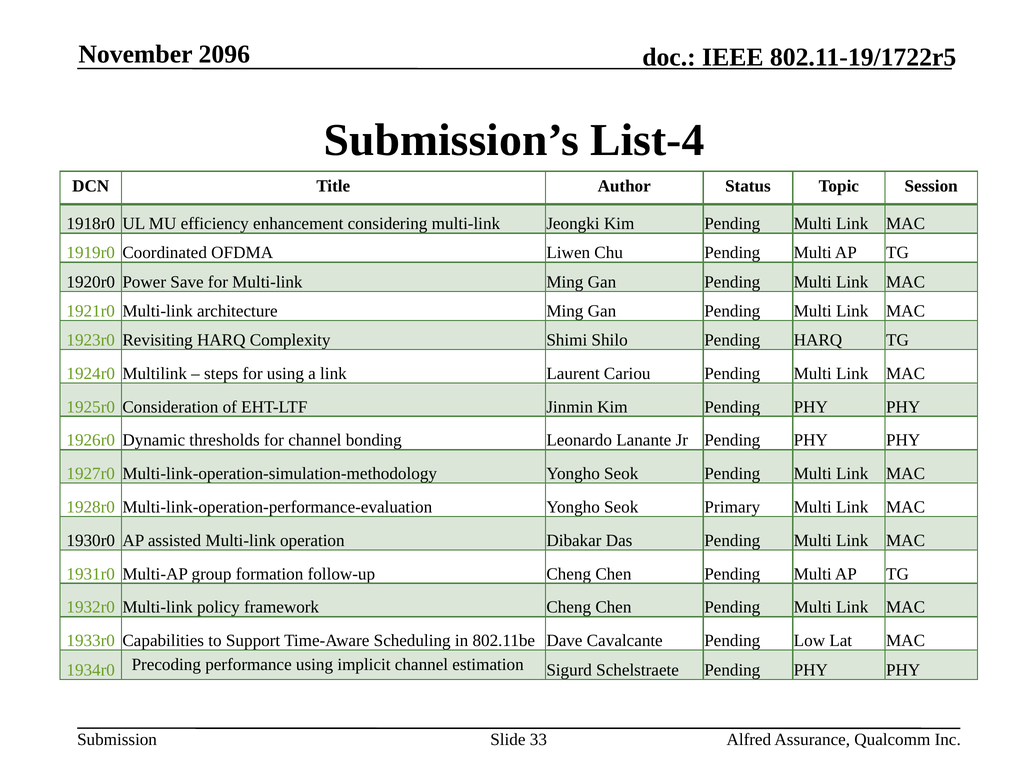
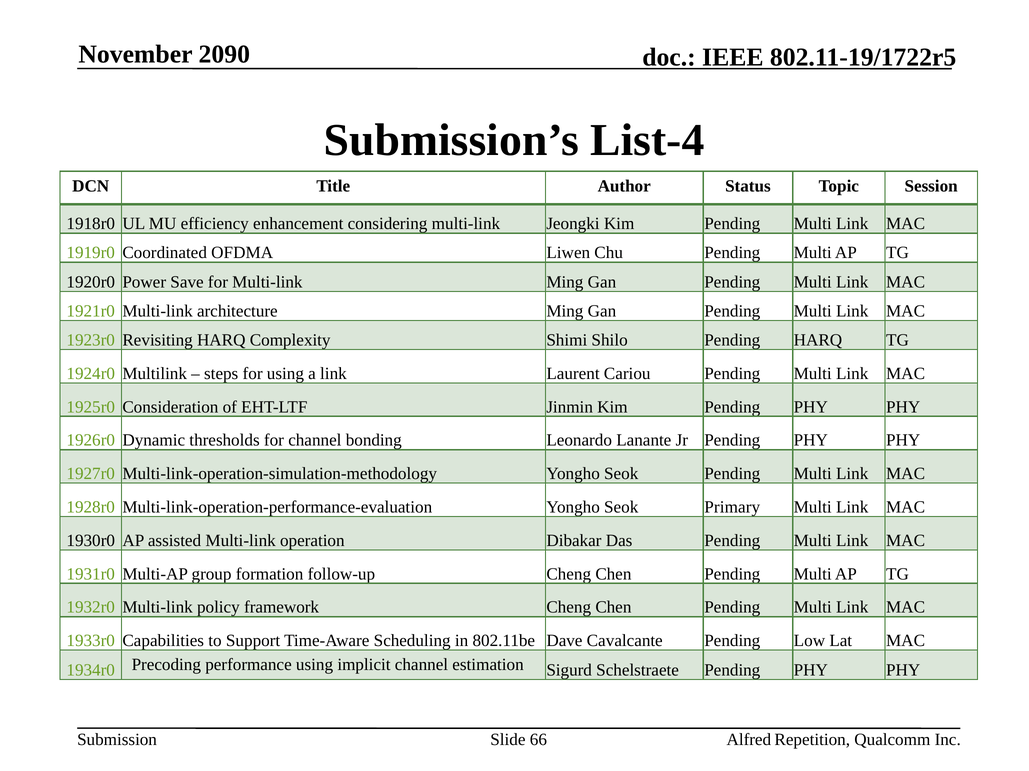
2096: 2096 -> 2090
33: 33 -> 66
Assurance: Assurance -> Repetition
